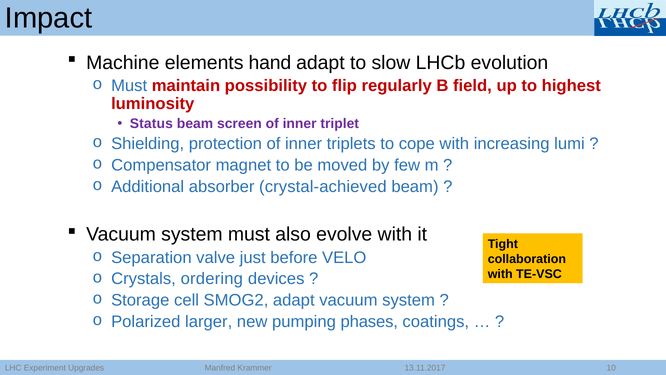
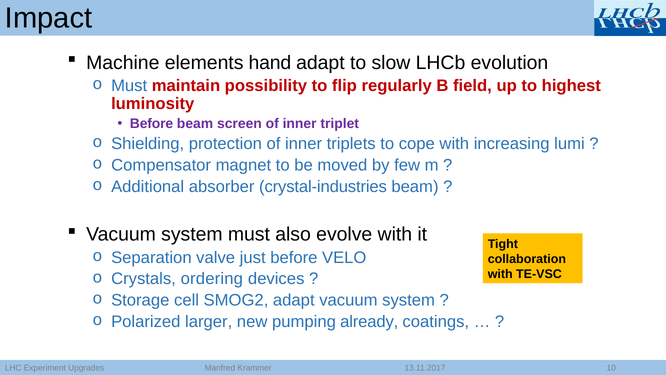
Status at (151, 124): Status -> Before
crystal-achieved: crystal-achieved -> crystal-industries
phases: phases -> already
